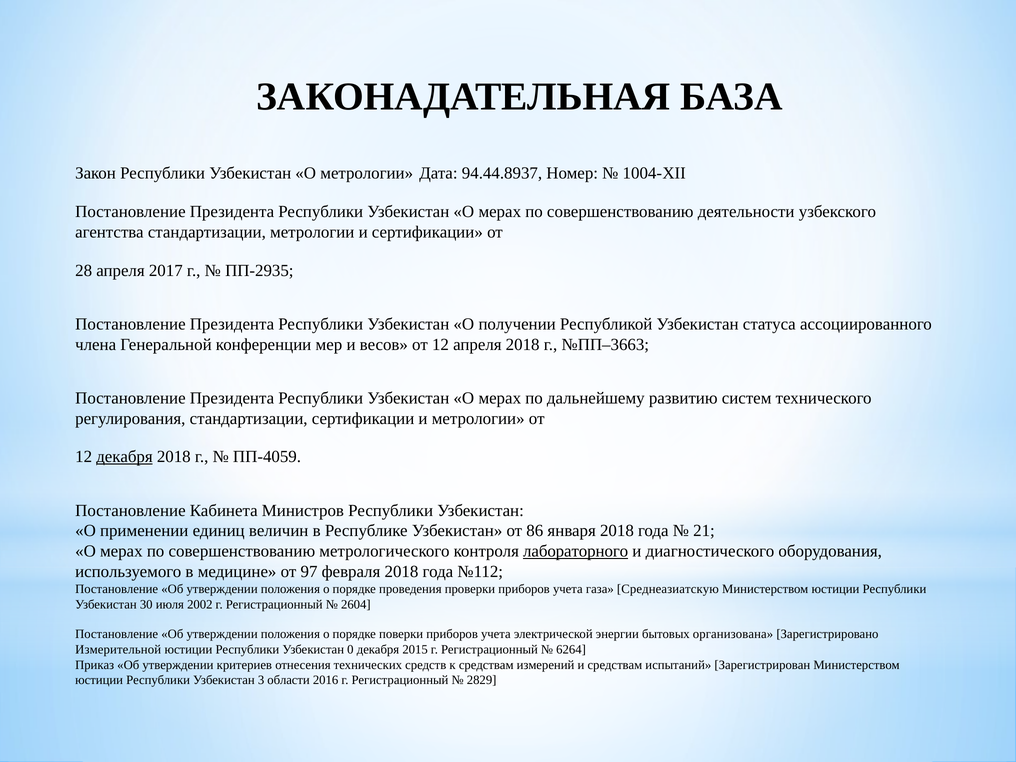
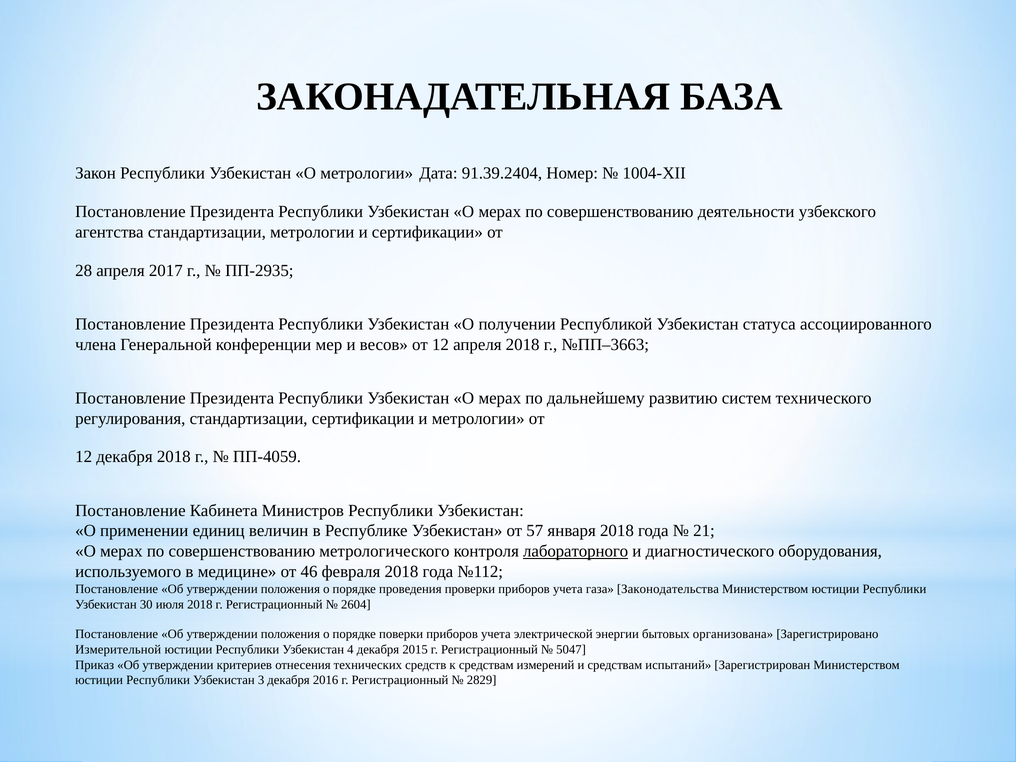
94.44.8937: 94.44.8937 -> 91.39.2404
декабря at (124, 457) underline: present -> none
86: 86 -> 57
97: 97 -> 46
Среднеазиатскую: Среднеазиатскую -> Законодательства
июля 2002: 2002 -> 2018
0: 0 -> 4
6264: 6264 -> 5047
3 области: области -> декабря
